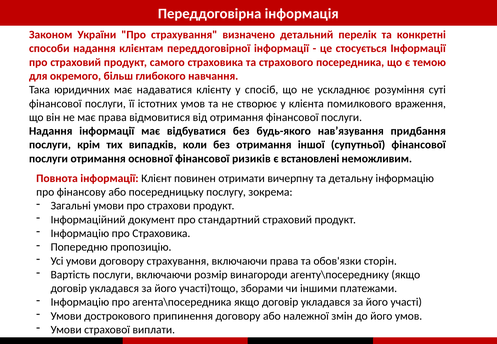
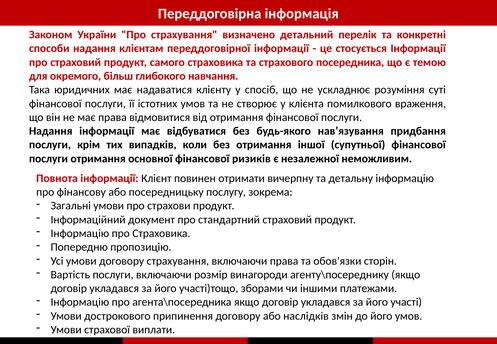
встановлені: встановлені -> незалежної
належної: належної -> наслідків
